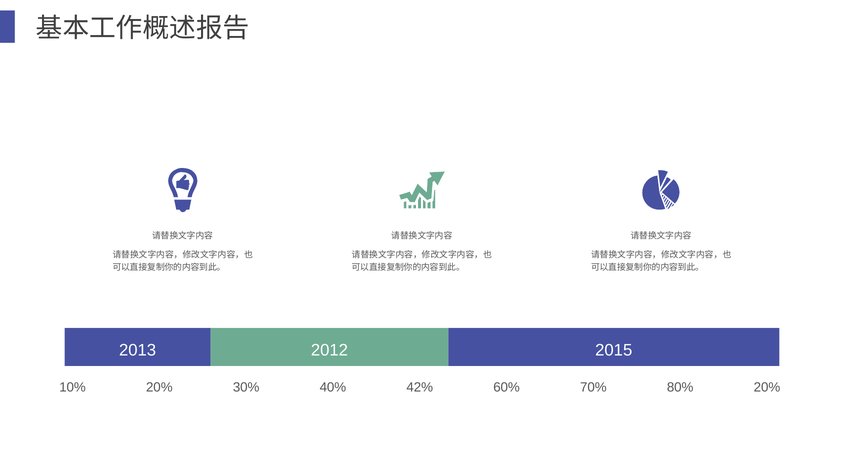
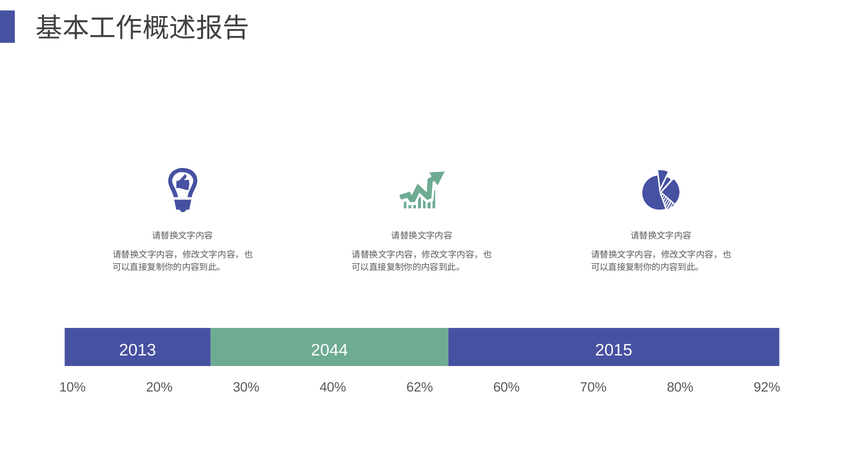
2012: 2012 -> 2044
42%: 42% -> 62%
80% 20%: 20% -> 92%
